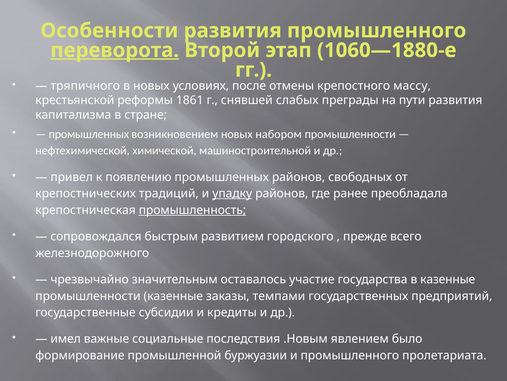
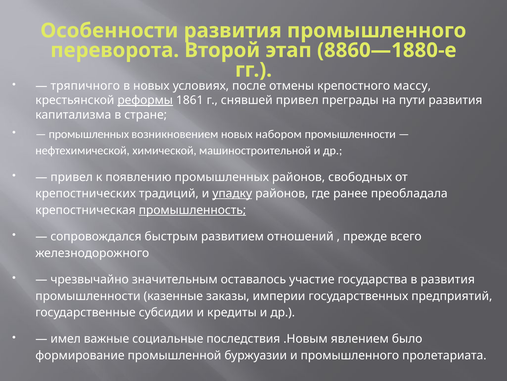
переворота underline: present -> none
1060—1880-е: 1060—1880-е -> 8860—1880-е
реформы underline: none -> present
снявшей слабых: слабых -> привел
городского: городского -> отношений
в казенные: казенные -> развития
темпами: темпами -> империи
